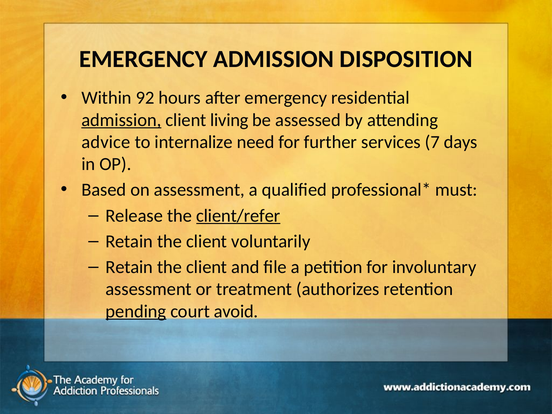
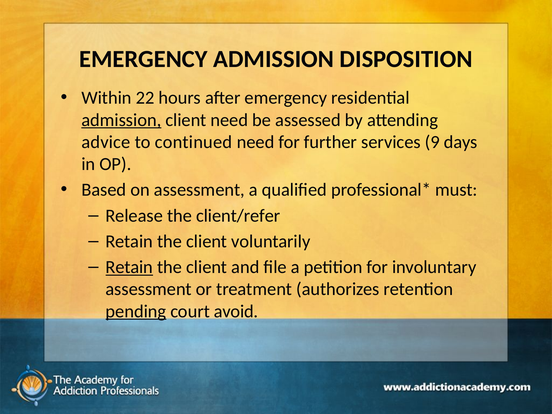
92: 92 -> 22
client living: living -> need
internalize: internalize -> continued
7: 7 -> 9
client/refer underline: present -> none
Retain at (129, 267) underline: none -> present
